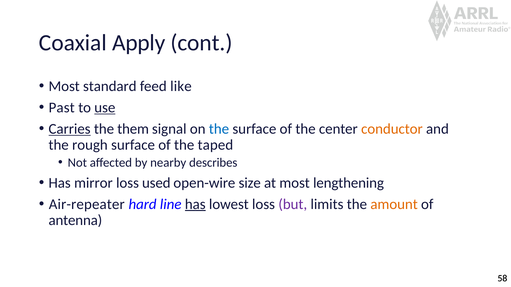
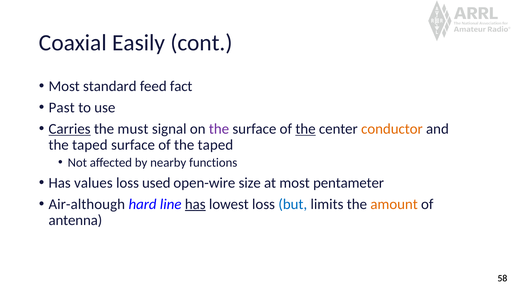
Apply: Apply -> Easily
like: like -> fact
use underline: present -> none
them: them -> must
the at (219, 129) colour: blue -> purple
the at (306, 129) underline: none -> present
rough at (90, 145): rough -> taped
describes: describes -> functions
mirror: mirror -> values
lengthening: lengthening -> pentameter
Air-repeater: Air-repeater -> Air-although
but colour: purple -> blue
